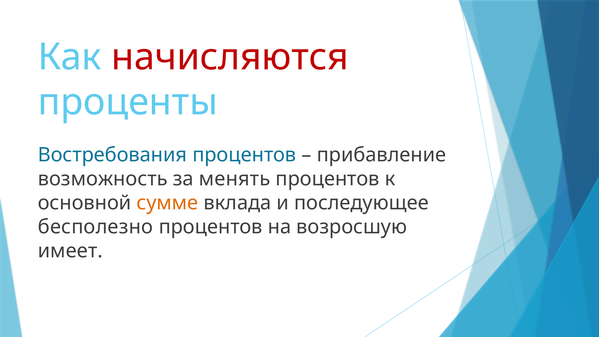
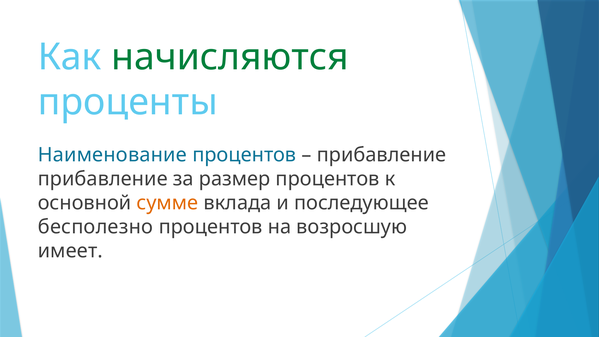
начисляются colour: red -> green
Востребования: Востребования -> Наименование
возможность at (103, 179): возможность -> прибавление
менять: менять -> размер
